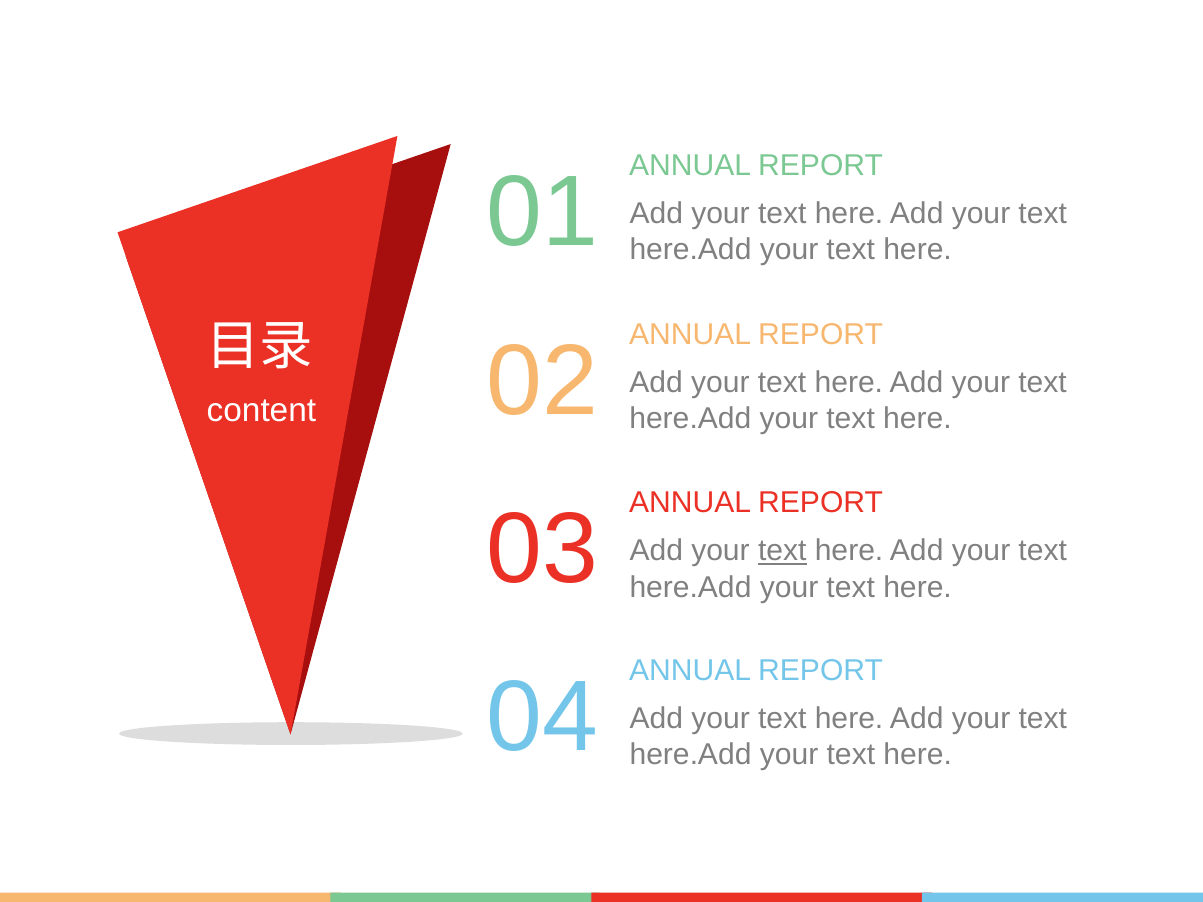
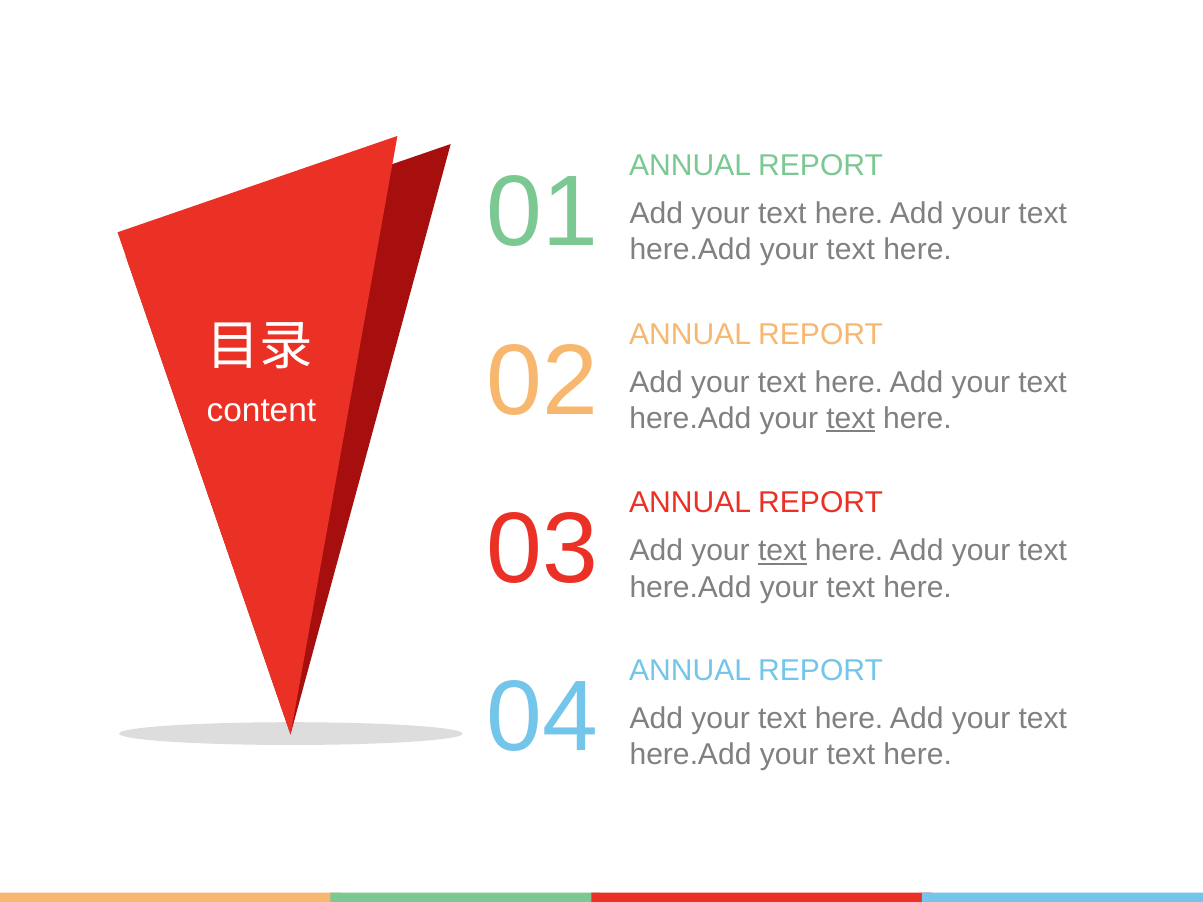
text at (851, 419) underline: none -> present
